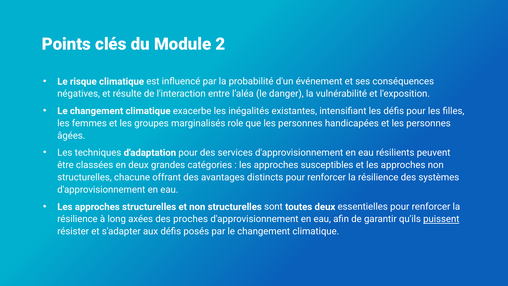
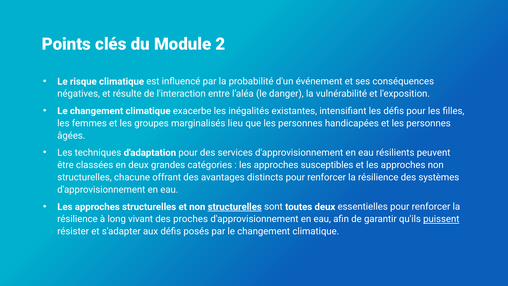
role: role -> lieu
structurelles at (235, 207) underline: none -> present
axées: axées -> vivant
